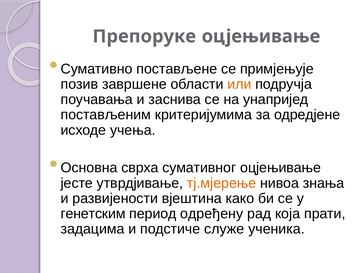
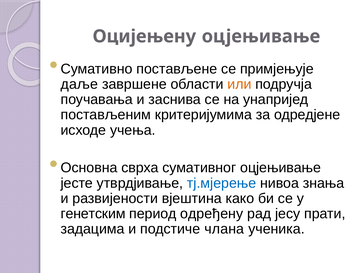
Препоруке: Препоруке -> Оцијењену
позив: позив -> даље
тј.мјерење colour: orange -> blue
која: која -> јесу
служе: служе -> члана
